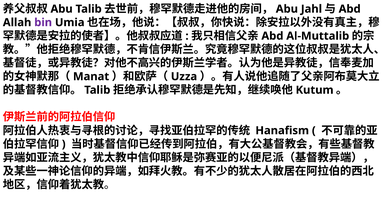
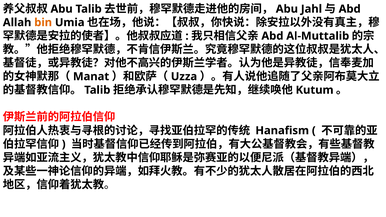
bin colour: purple -> orange
